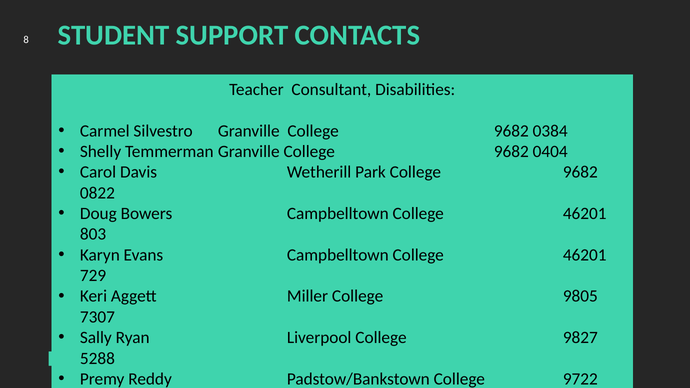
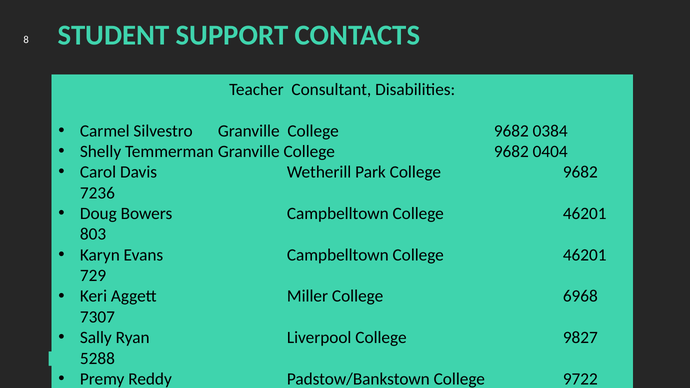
0822: 0822 -> 7236
9805: 9805 -> 6968
